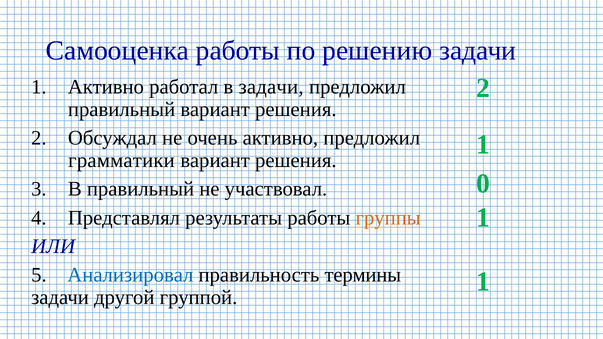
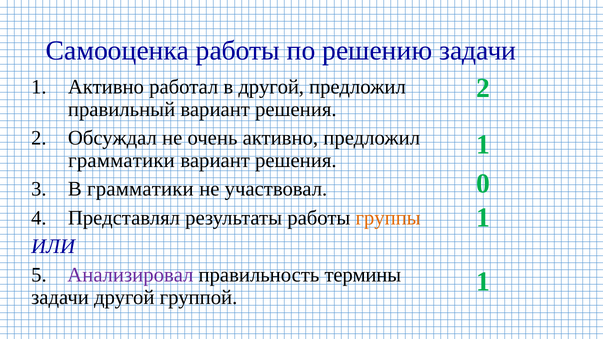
в задачи: задачи -> другой
В правильный: правильный -> грамматики
Анализировал colour: blue -> purple
